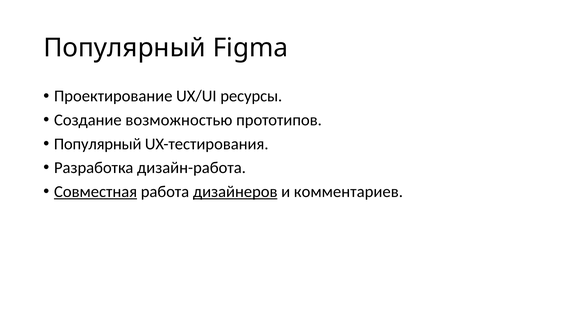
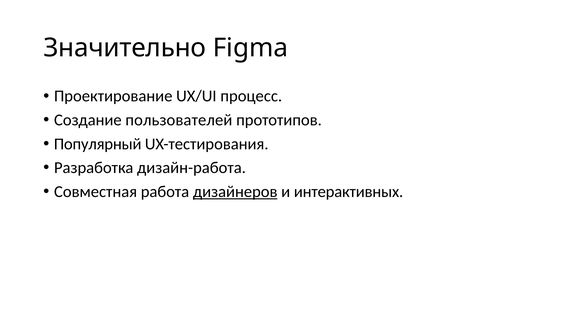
Популярный at (125, 48): Популярный -> Значительно
ресурсы: ресурсы -> процесс
возможностью: возможностью -> пользователей
Совместная underline: present -> none
комментариев: комментариев -> интерактивных
